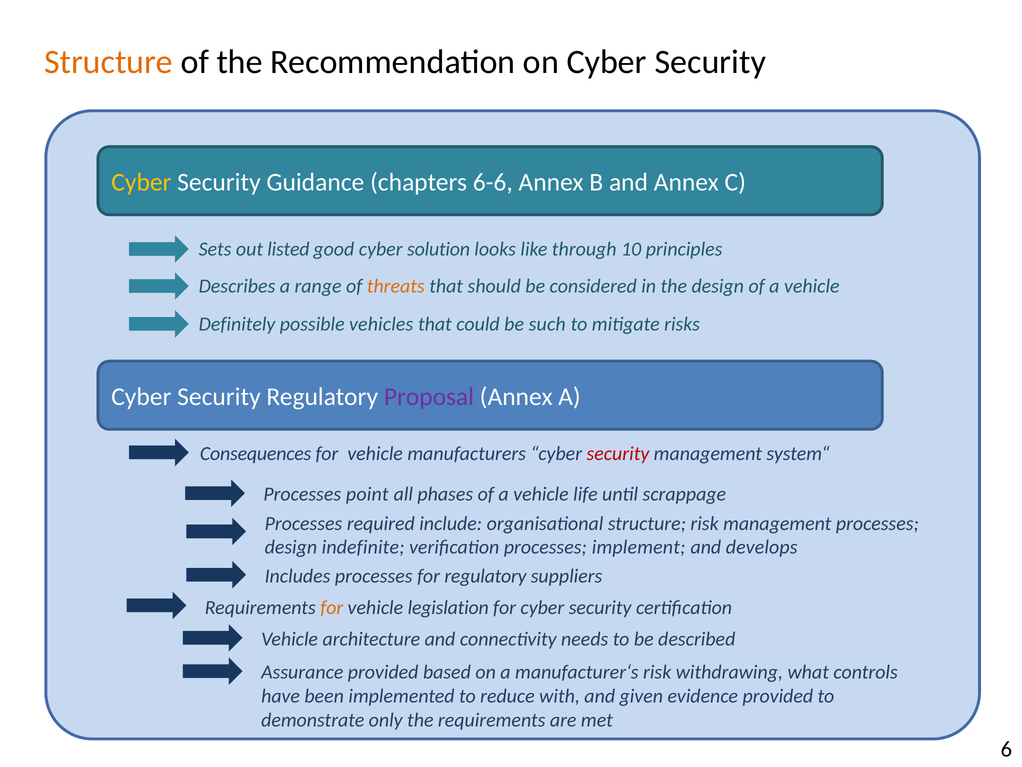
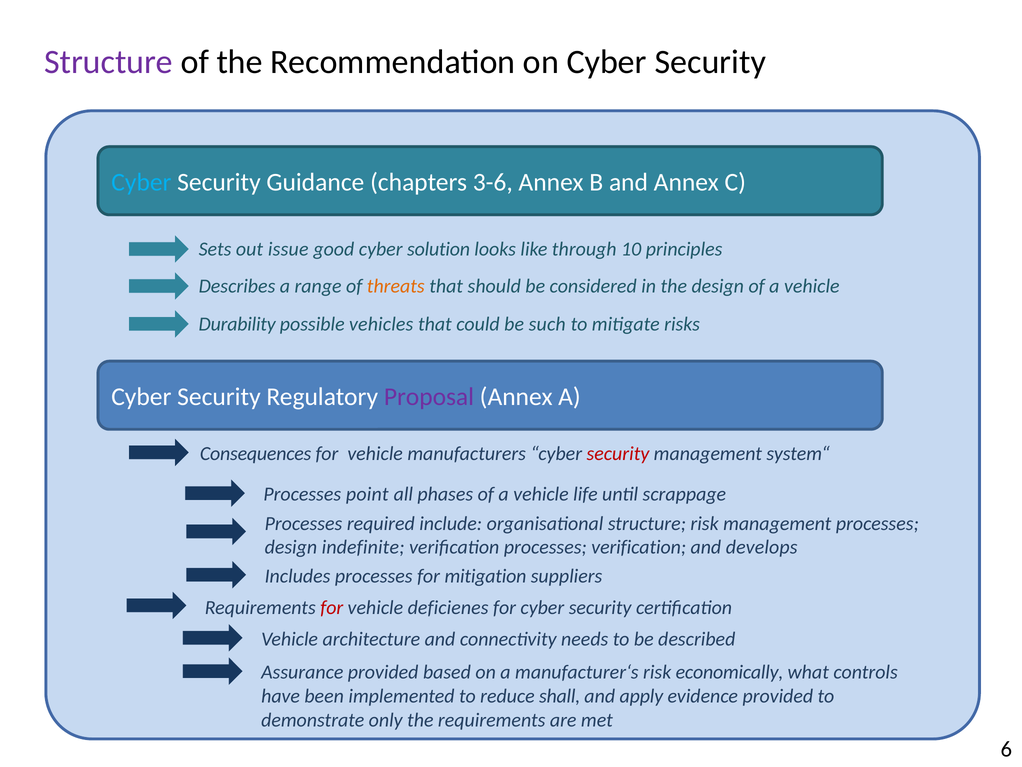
Structure at (109, 62) colour: orange -> purple
Cyber at (141, 182) colour: yellow -> light blue
6-6: 6-6 -> 3-6
listed: listed -> issue
Definitely: Definitely -> Durability
processes implement: implement -> verification
for regulatory: regulatory -> mitigation
for at (332, 607) colour: orange -> red
legislation: legislation -> deficienes
withdrawing: withdrawing -> economically
with: with -> shall
given: given -> apply
